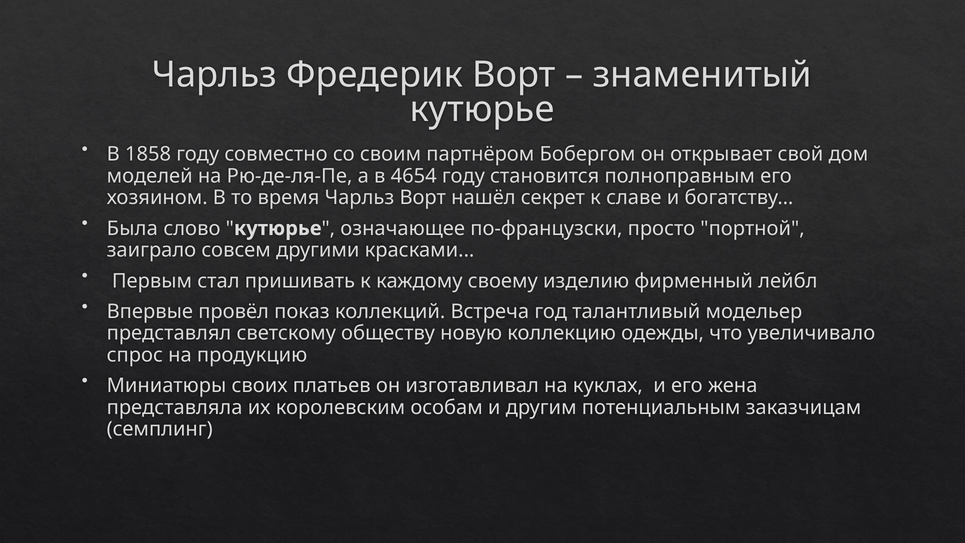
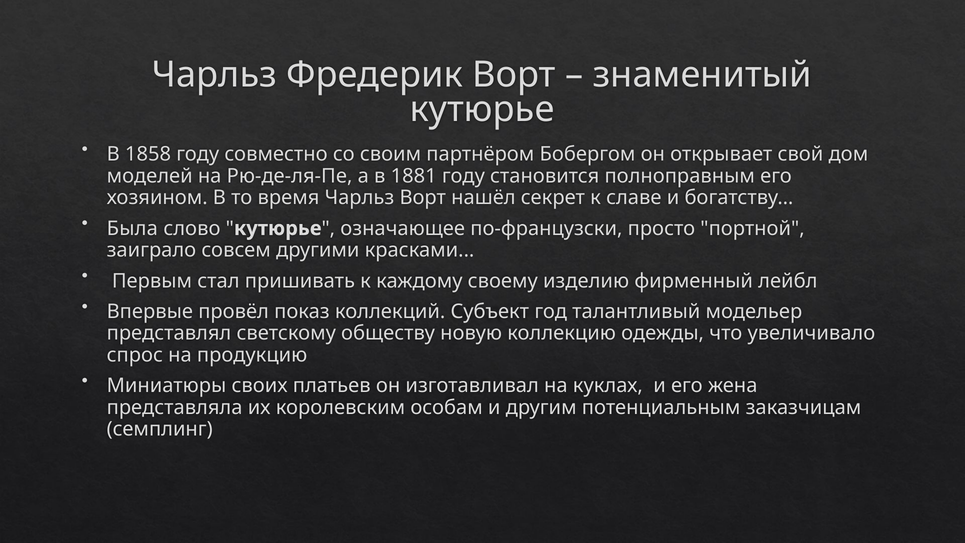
4654: 4654 -> 1881
Встреча: Встреча -> Субъект
